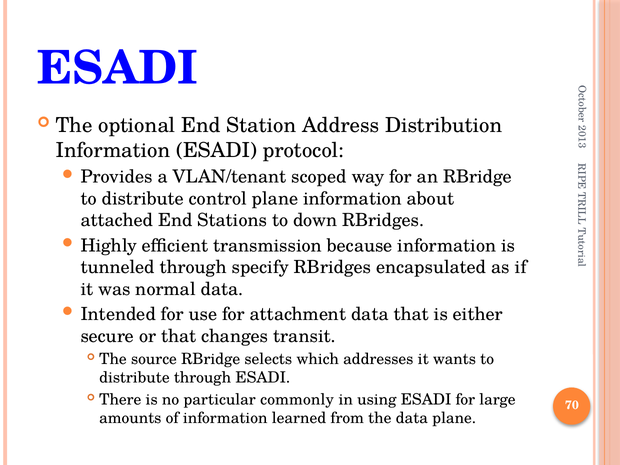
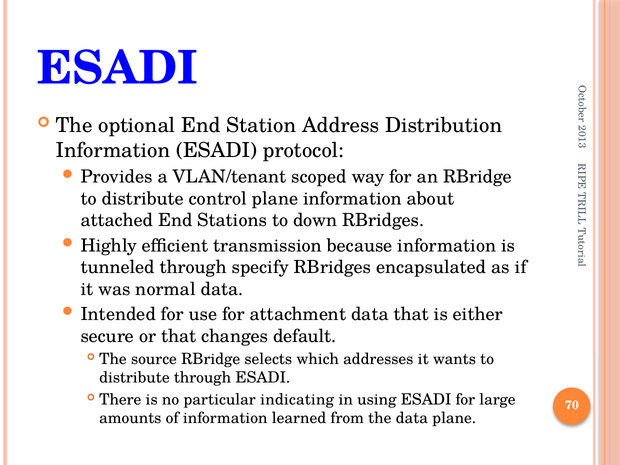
transit: transit -> default
commonly: commonly -> indicating
